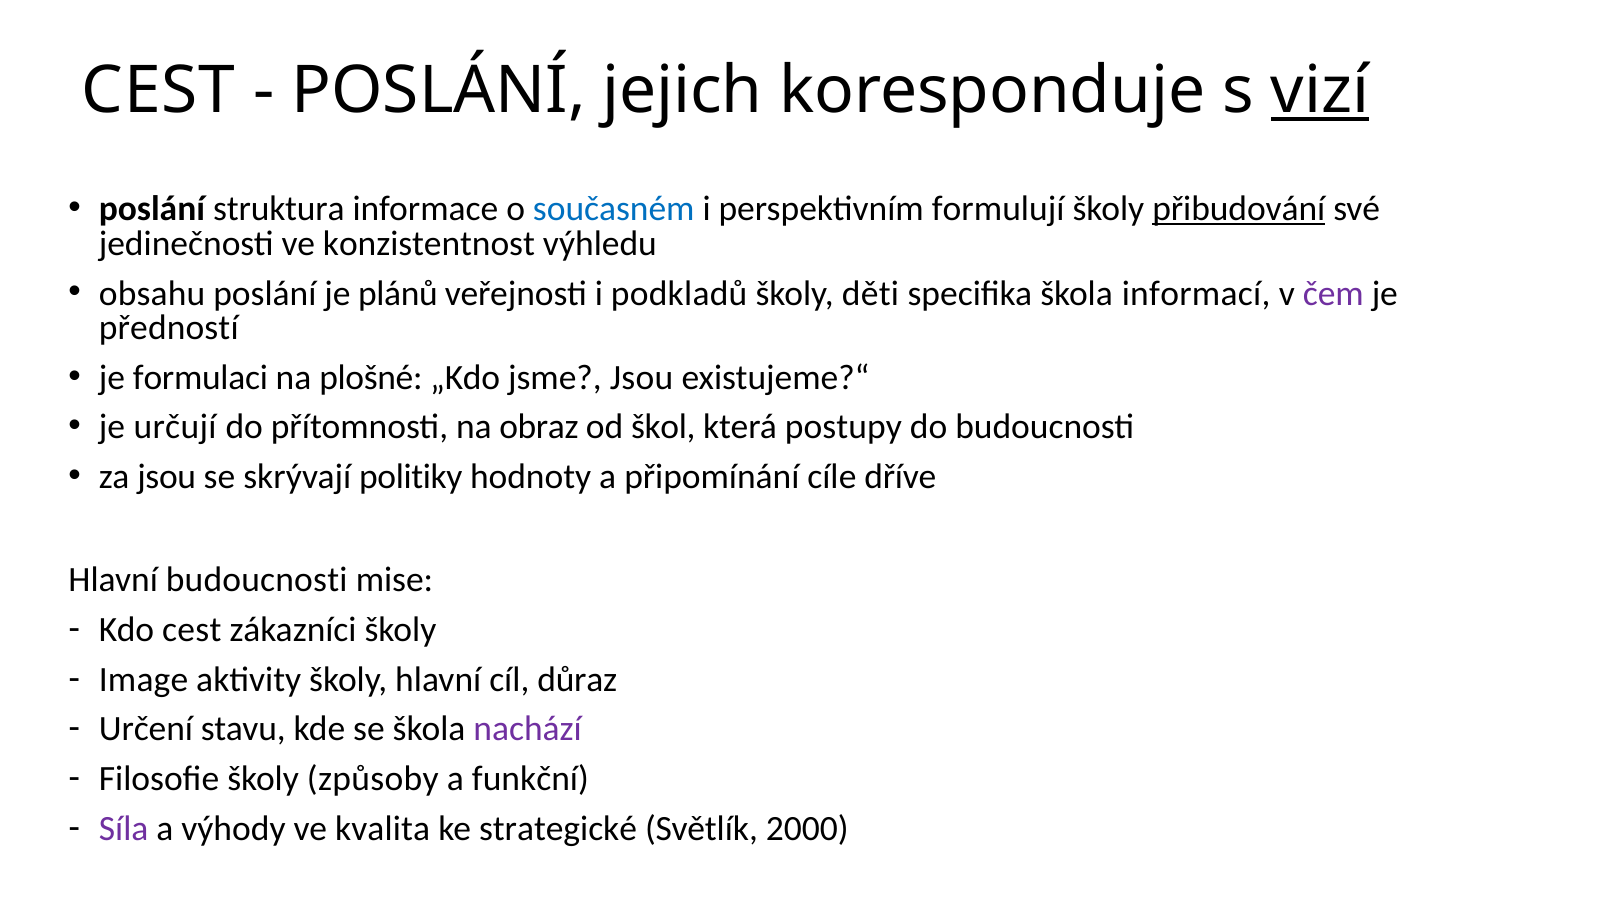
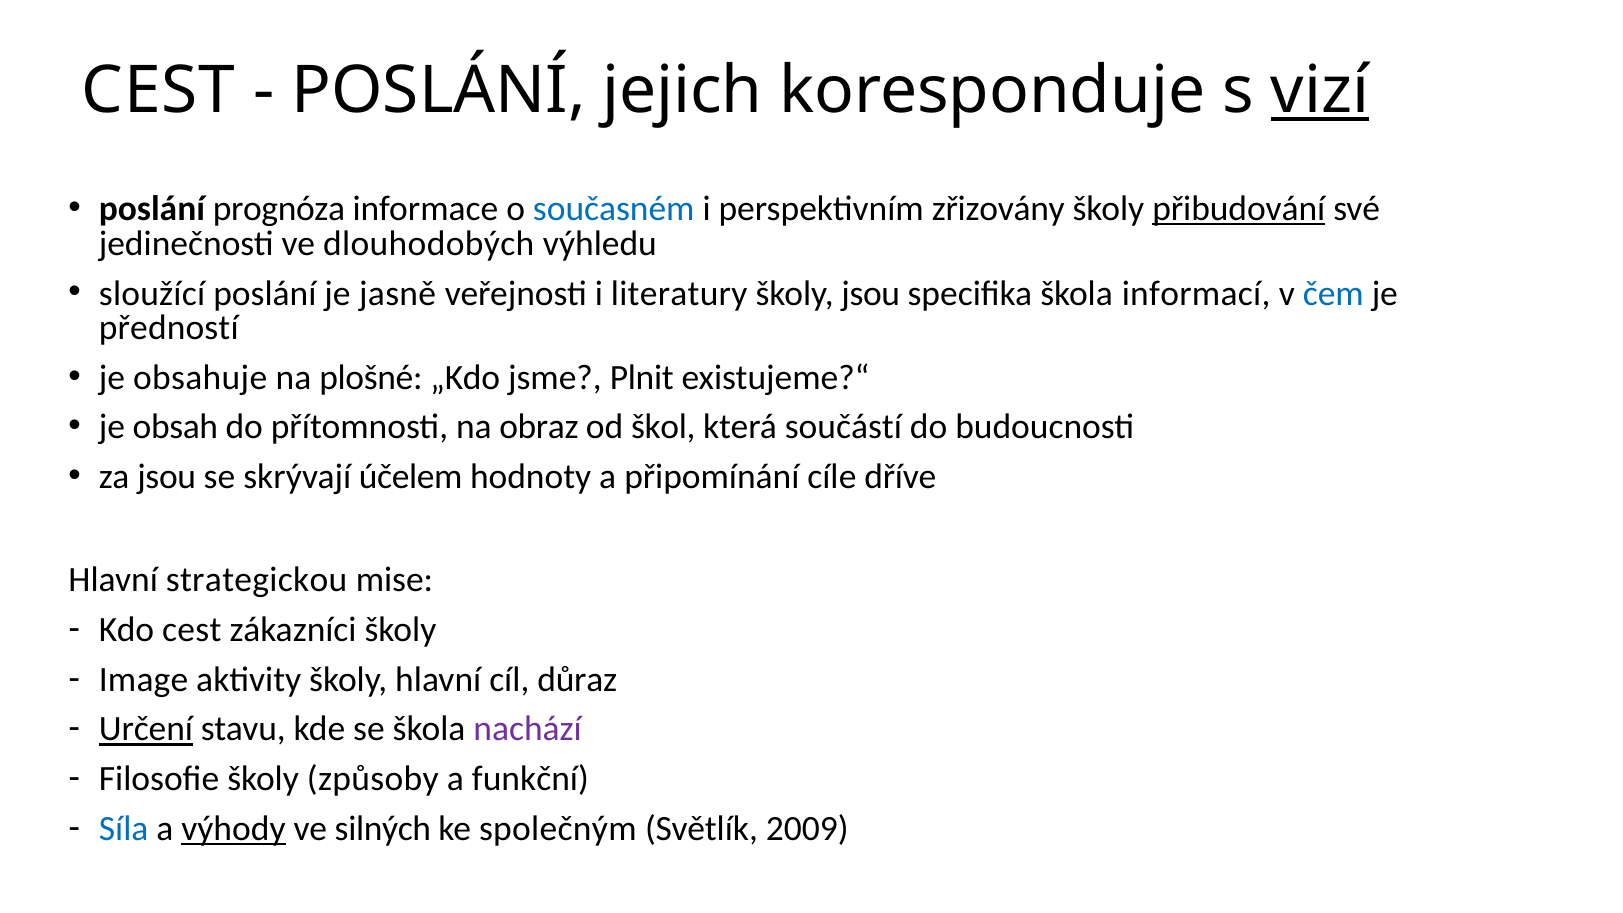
struktura: struktura -> prognóza
formulují: formulují -> zřizovány
konzistentnost: konzistentnost -> dlouhodobých
obsahu: obsahu -> sloužící
plánů: plánů -> jasně
podkladů: podkladů -> literatury
školy děti: děti -> jsou
čem colour: purple -> blue
formulaci: formulaci -> obsahuje
jsme Jsou: Jsou -> Plnit
určují: určují -> obsah
postupy: postupy -> součástí
politiky: politiky -> účelem
Hlavní budoucnosti: budoucnosti -> strategickou
Určení underline: none -> present
Síla colour: purple -> blue
výhody underline: none -> present
kvalita: kvalita -> silných
strategické: strategické -> společným
2000: 2000 -> 2009
